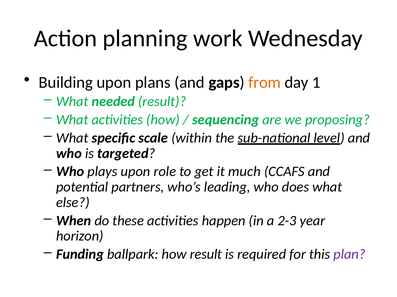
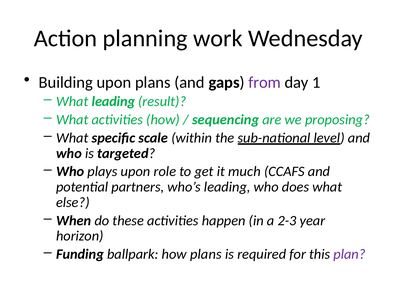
from colour: orange -> purple
What needed: needed -> leading
how result: result -> plans
